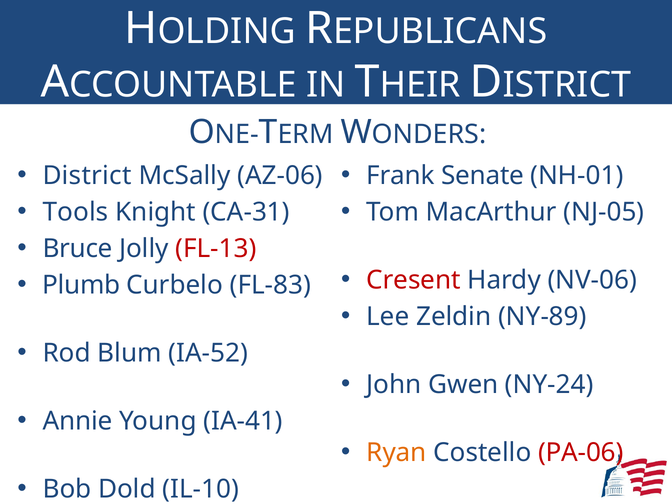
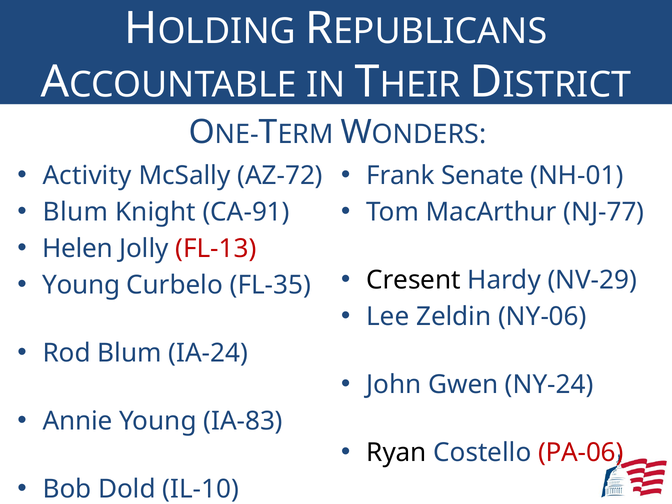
District: District -> Activity
AZ-06: AZ-06 -> AZ-72
Tools at (76, 212): Tools -> Blum
CA-31: CA-31 -> CA-91
NJ-05: NJ-05 -> NJ-77
Bruce at (78, 249): Bruce -> Helen
Cresent colour: red -> black
NV-06: NV-06 -> NV-29
Plumb at (81, 285): Plumb -> Young
FL-83: FL-83 -> FL-35
NY-89: NY-89 -> NY-06
IA-52: IA-52 -> IA-24
IA-41: IA-41 -> IA-83
Ryan colour: orange -> black
